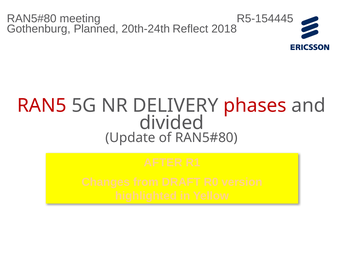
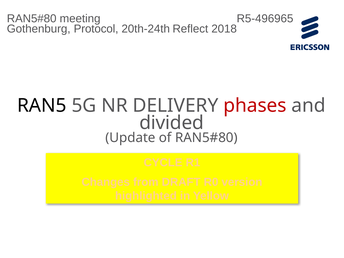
R5-154445: R5-154445 -> R5-496965
Planned: Planned -> Protocol
RAN5 colour: red -> black
AFTER: AFTER -> CYCLE
